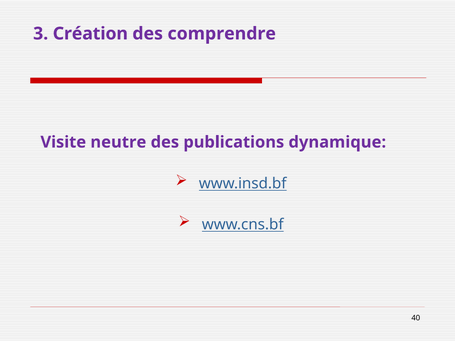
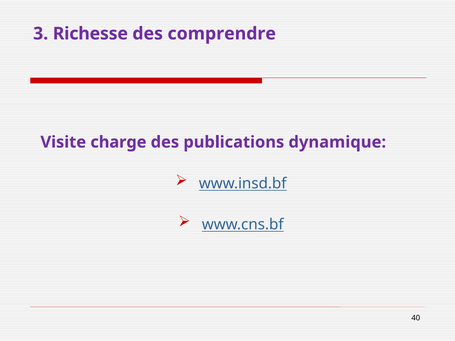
Création: Création -> Richesse
neutre: neutre -> charge
